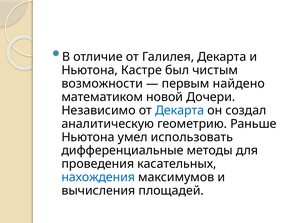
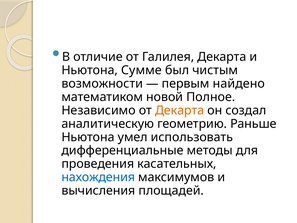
Кастре: Кастре -> Сумме
Дочери: Дочери -> Полное
Декарта at (180, 110) colour: blue -> orange
